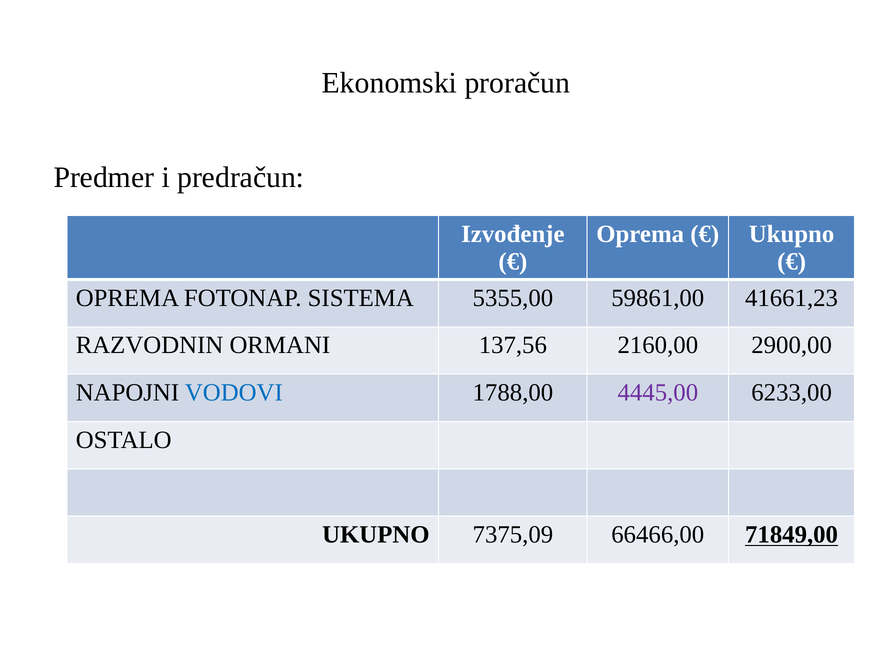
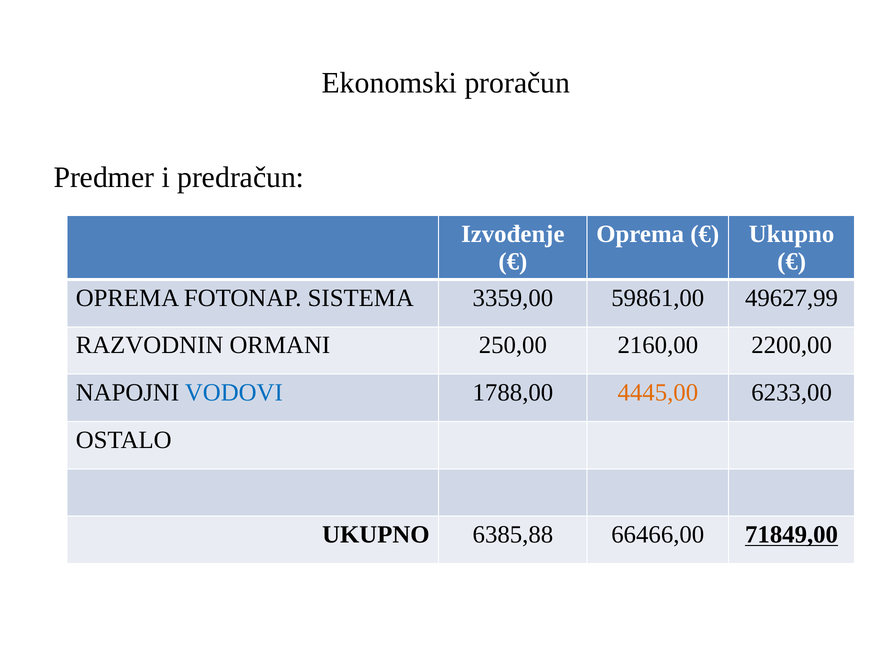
5355,00: 5355,00 -> 3359,00
41661,23: 41661,23 -> 49627,99
137,56: 137,56 -> 250,00
2900,00: 2900,00 -> 2200,00
4445,00 colour: purple -> orange
7375,09: 7375,09 -> 6385,88
